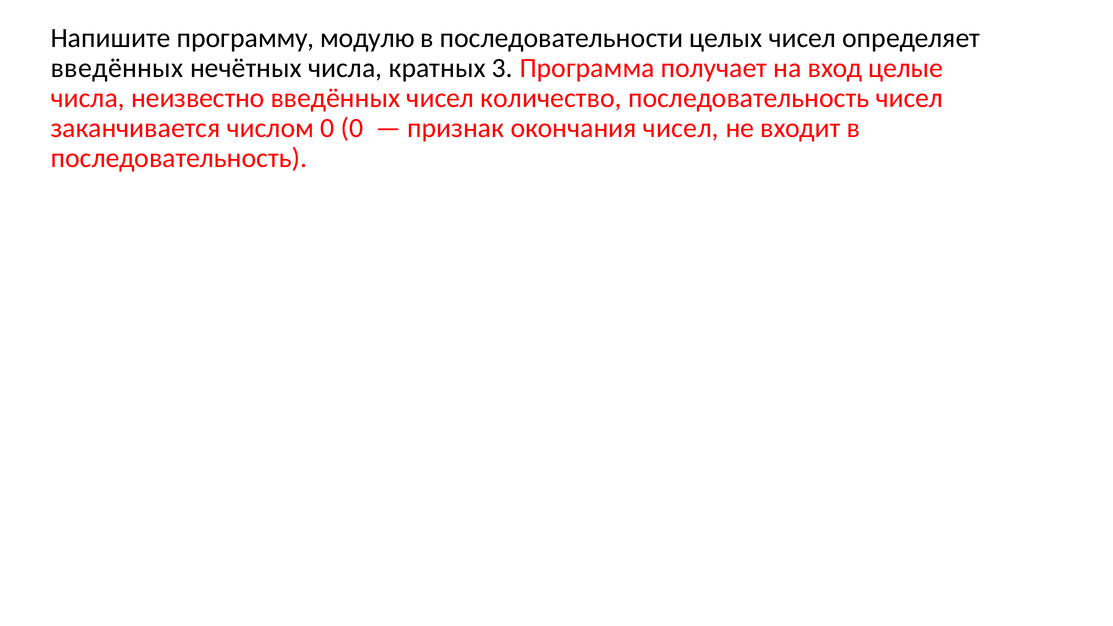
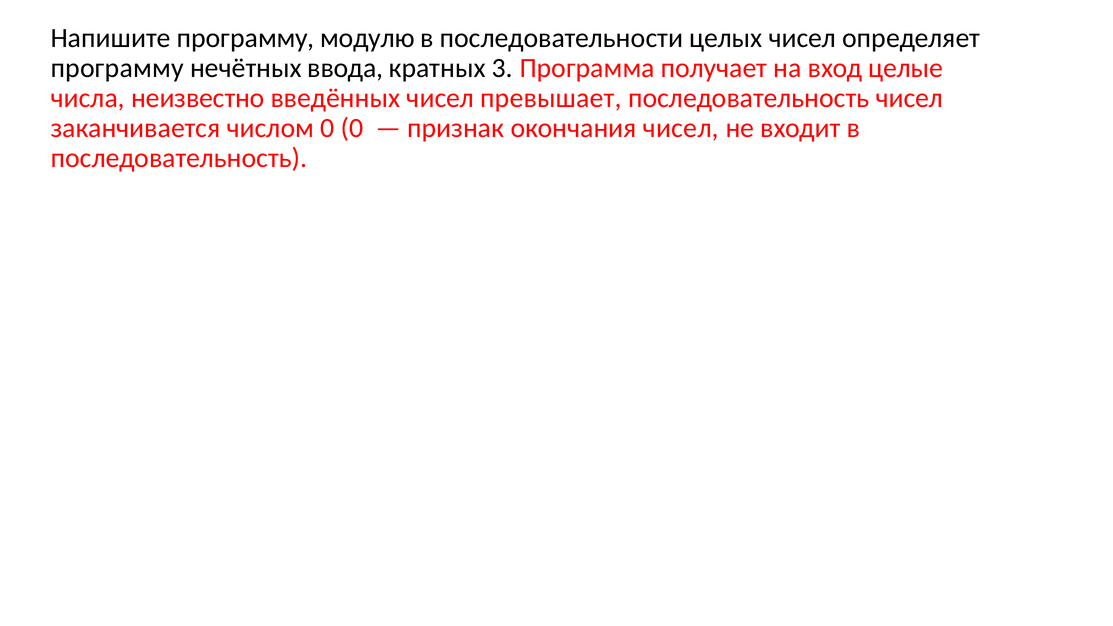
введённых at (117, 68): введённых -> программу
нечётных числа: числа -> ввода
количество: количество -> превышает
